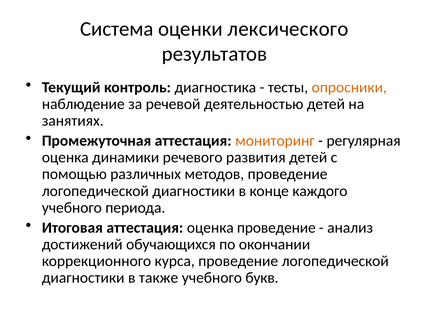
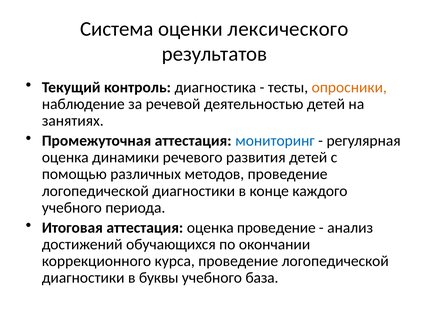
мониторинг colour: orange -> blue
также: также -> буквы
букв: букв -> база
